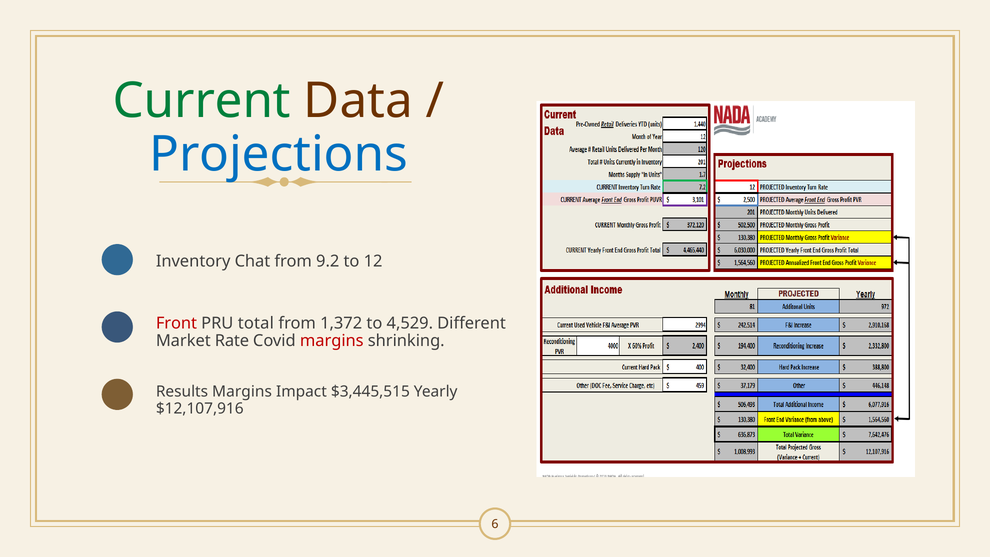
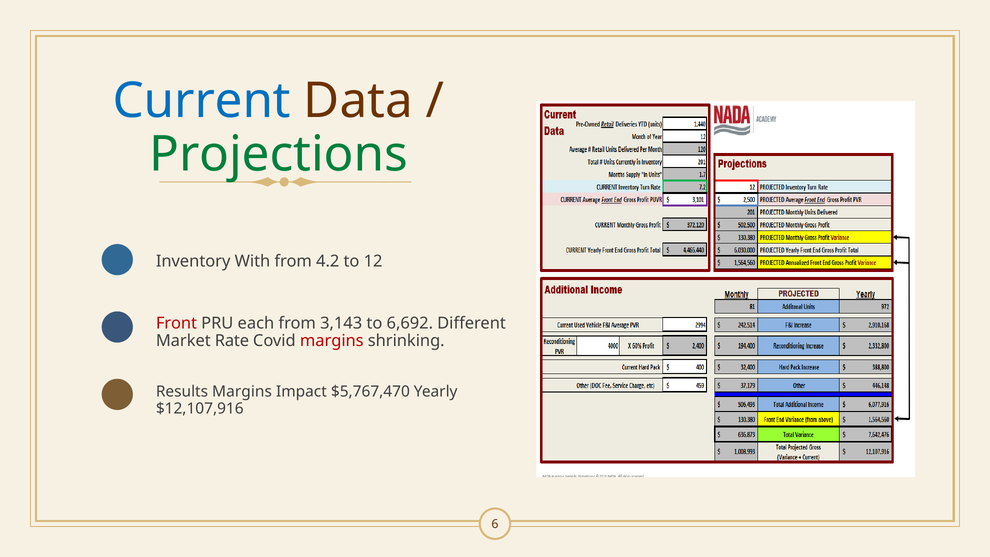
Current colour: green -> blue
Projections colour: blue -> green
Chat: Chat -> With
9.2: 9.2 -> 4.2
total: total -> each
1,372: 1,372 -> 3,143
4,529: 4,529 -> 6,692
$3,445,515: $3,445,515 -> $5,767,470
